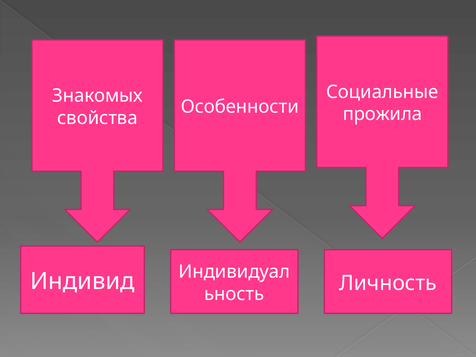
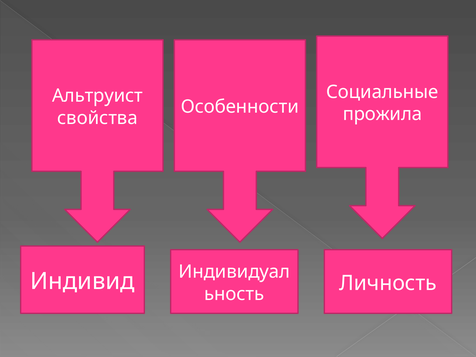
Знакомых: Знакомых -> Альтруист
